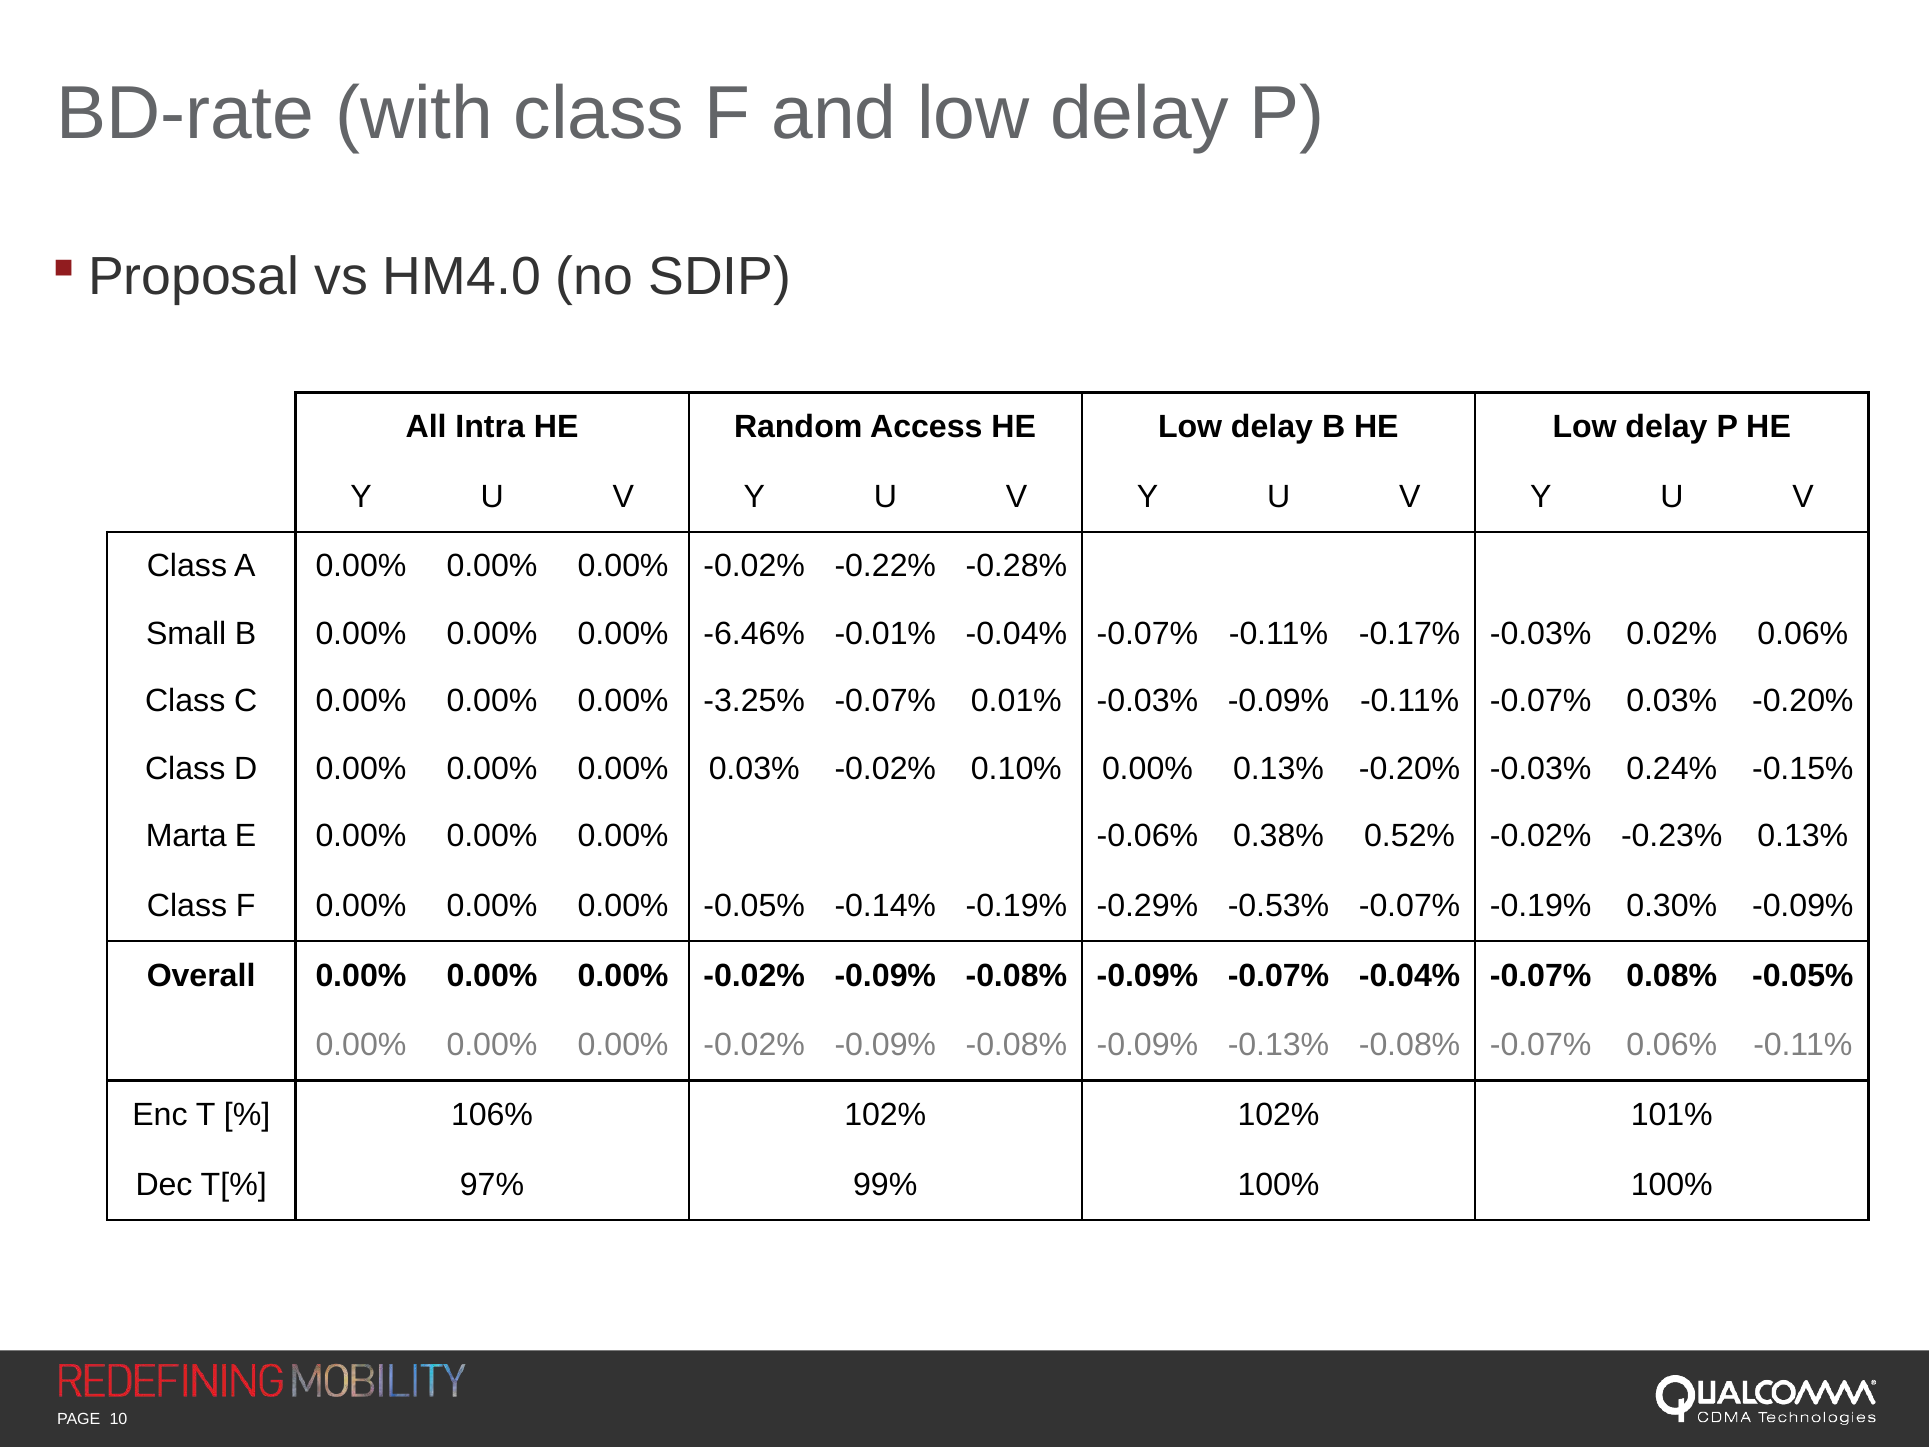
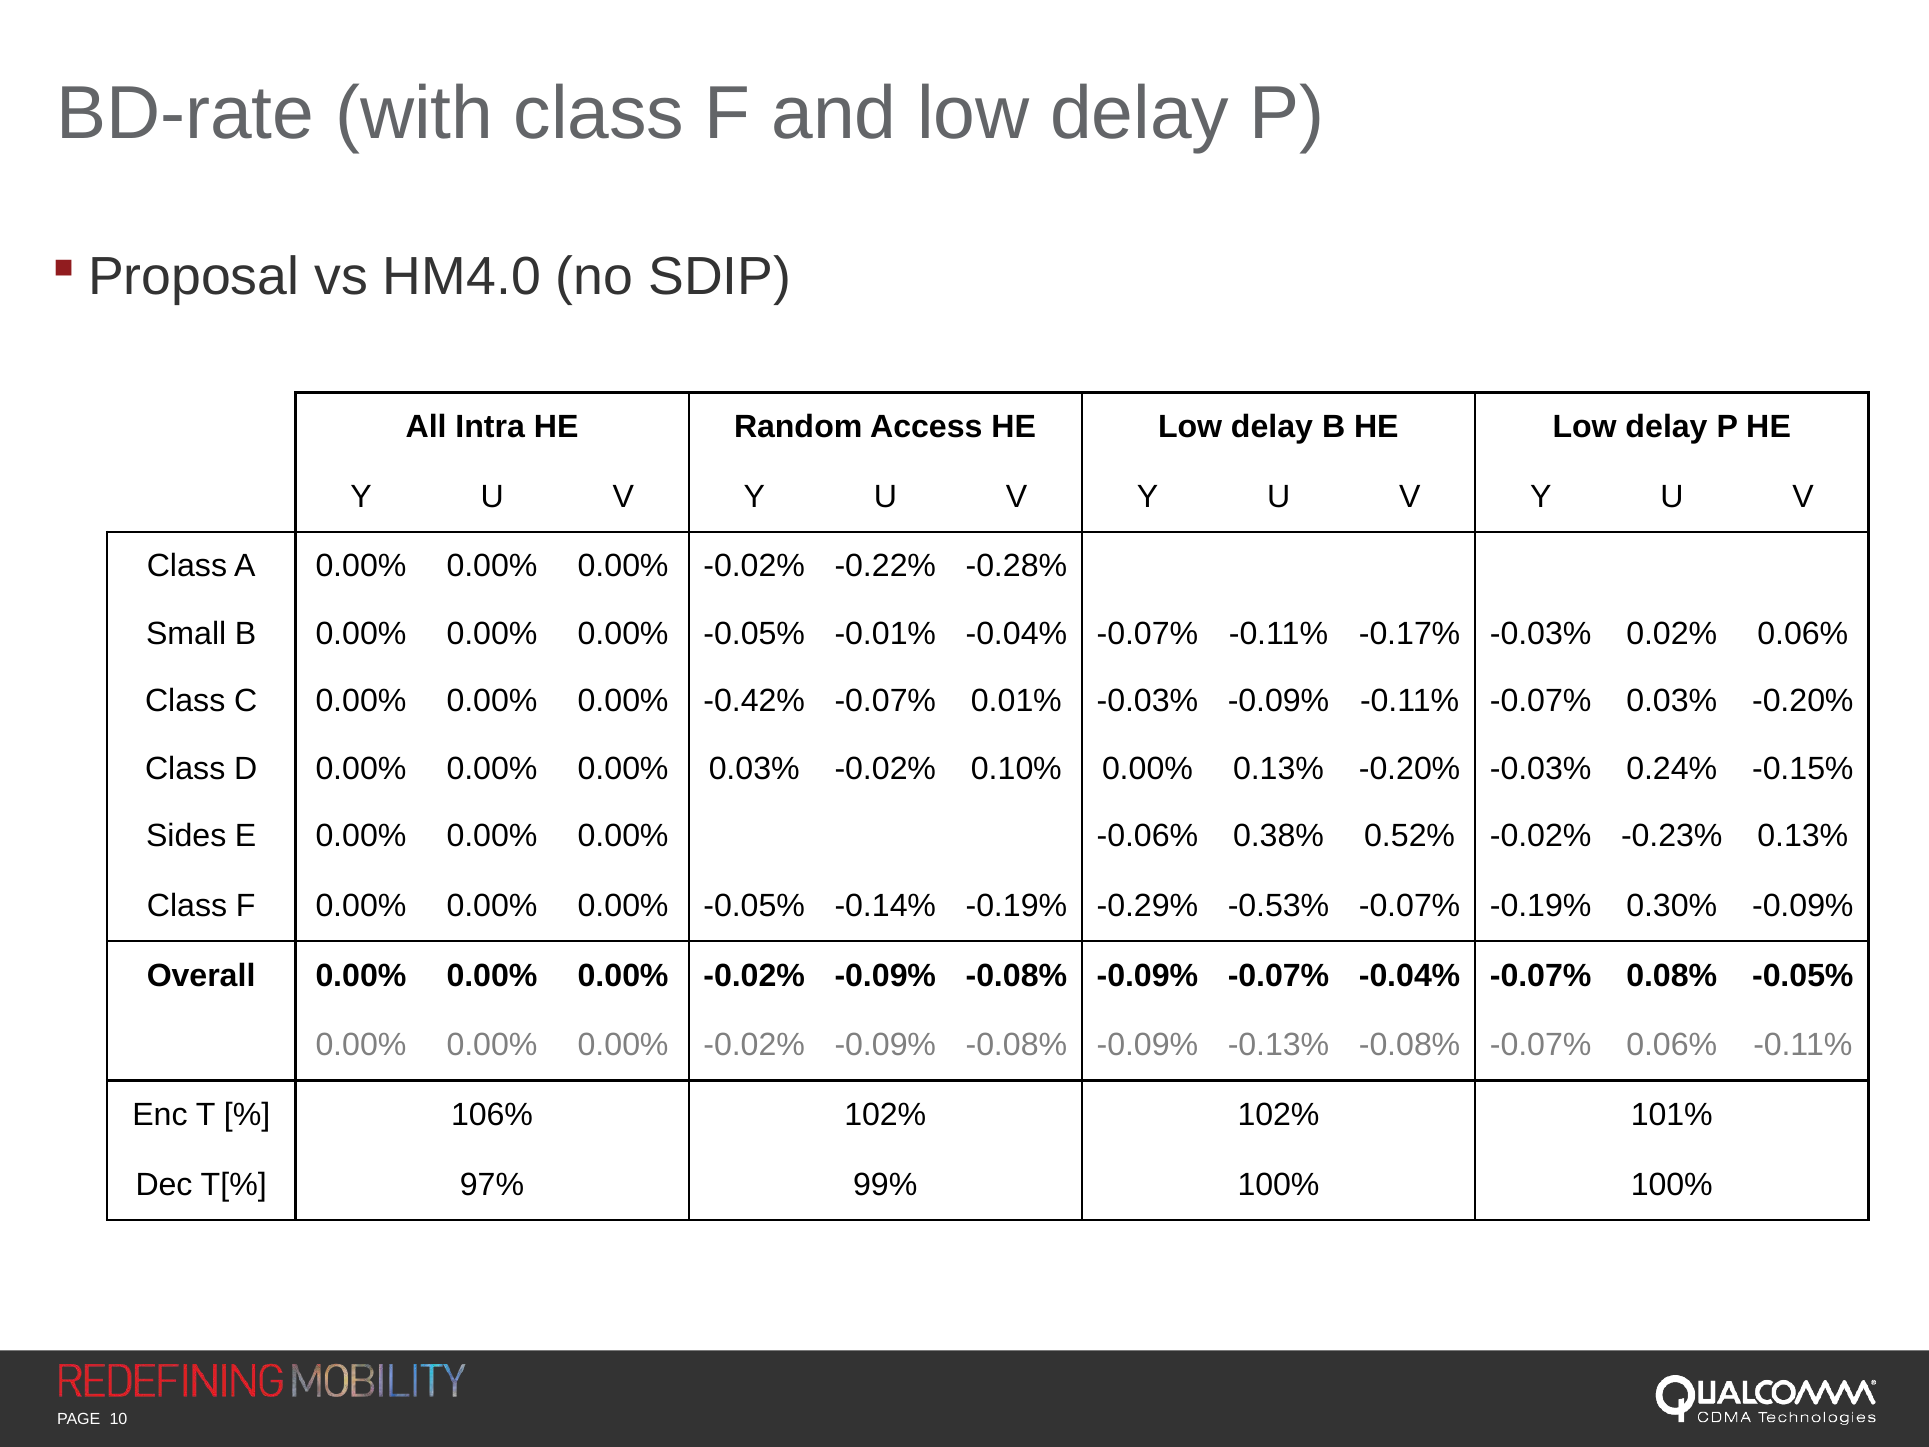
-6.46% at (754, 634): -6.46% -> -0.05%
-3.25%: -3.25% -> -0.42%
Marta: Marta -> Sides
